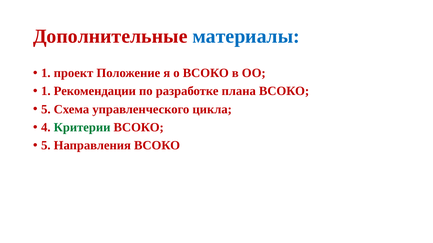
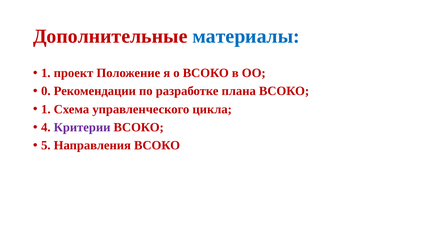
1 at (46, 91): 1 -> 0
5 at (46, 110): 5 -> 1
Критерии colour: green -> purple
